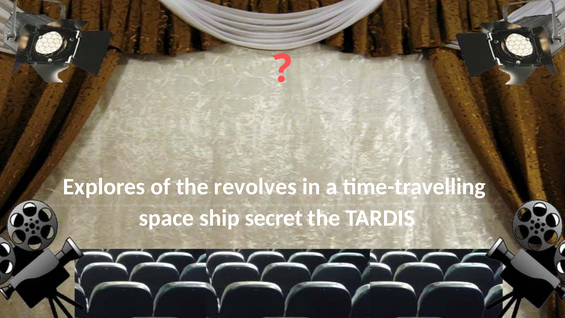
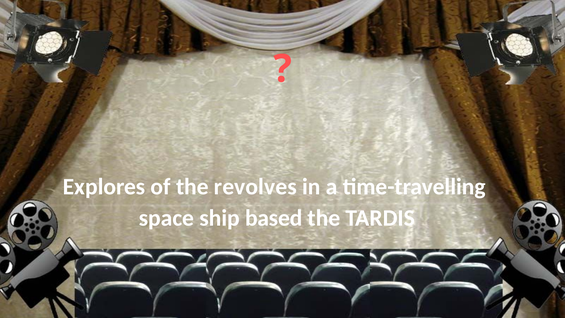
secret: secret -> based
